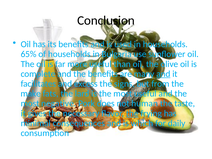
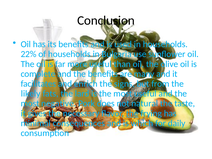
65%: 65% -> 22%
and at (163, 74) underline: present -> none
excess: excess -> enrich
make: make -> likely
human: human -> natural
